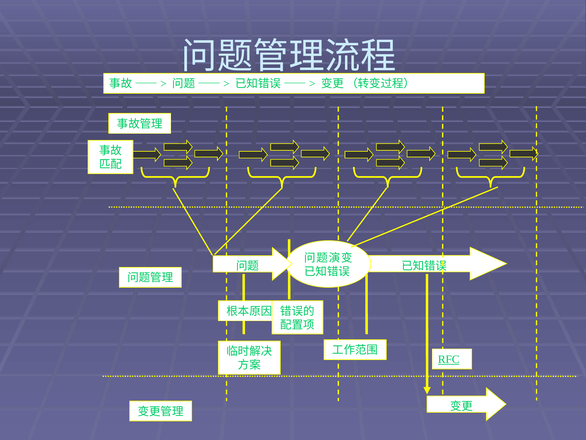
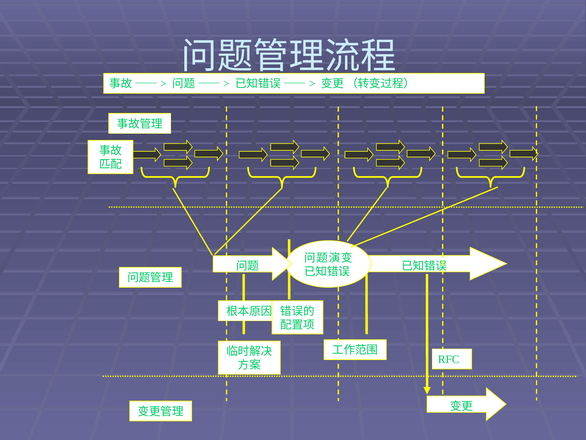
RFC underline: present -> none
